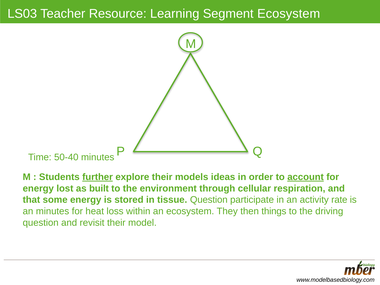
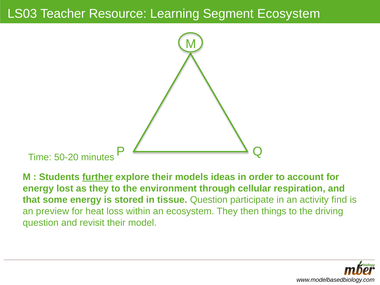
50-40: 50-40 -> 50-20
account underline: present -> none
as built: built -> they
rate: rate -> find
an minutes: minutes -> preview
